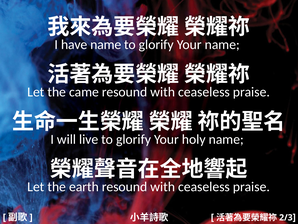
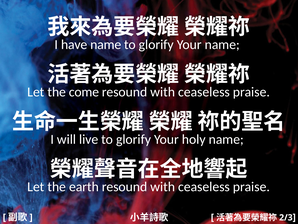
came: came -> come
